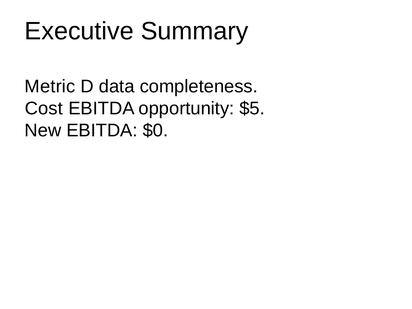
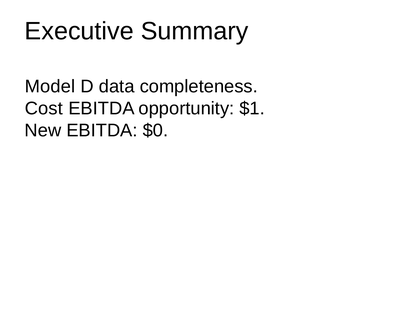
Metric: Metric -> Model
$5: $5 -> $1
